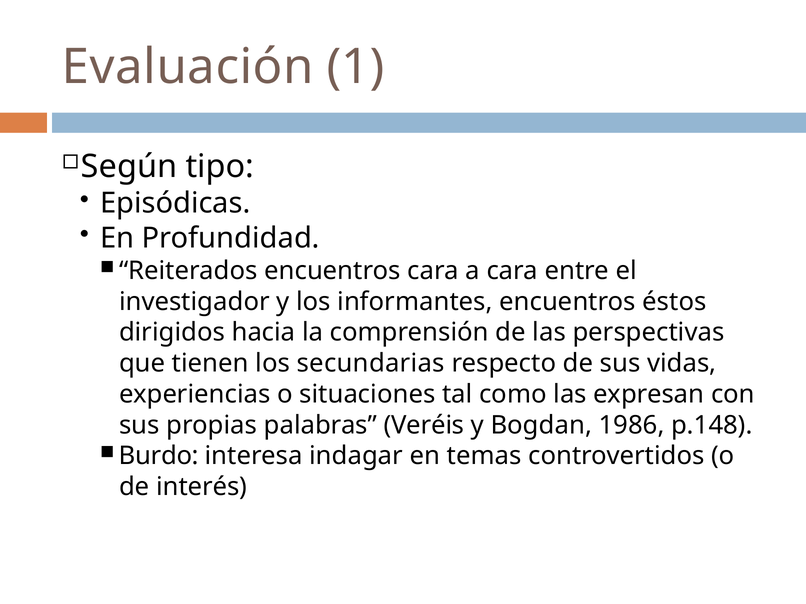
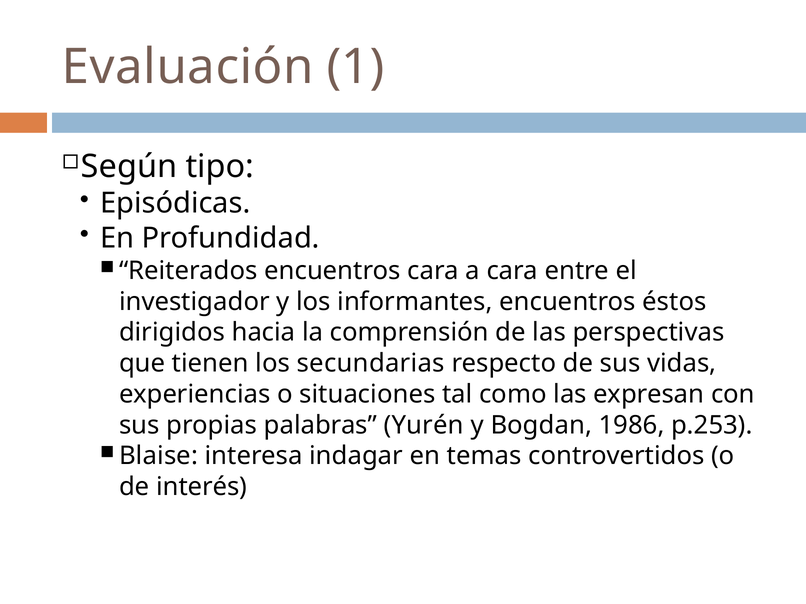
Veréis: Veréis -> Yurén
p.148: p.148 -> p.253
Burdo: Burdo -> Blaise
